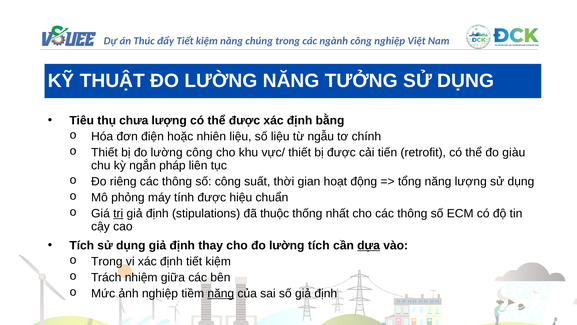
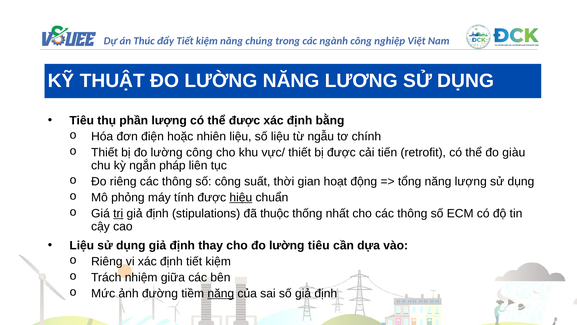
TƯỞNG: TƯỞNG -> LƯƠNG
chưa: chưa -> phần
hiệu underline: none -> present
Tích at (82, 245): Tích -> Liệu
lường tích: tích -> tiêu
dựa underline: present -> none
Trong at (107, 261): Trong -> Riêng
ảnh nghiệp: nghiệp -> đường
